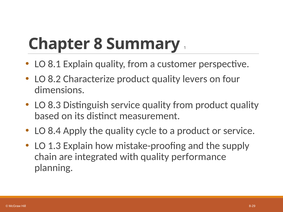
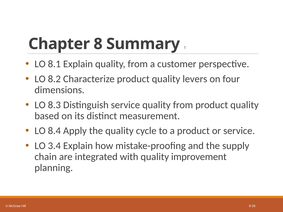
1.3: 1.3 -> 3.4
performance: performance -> improvement
